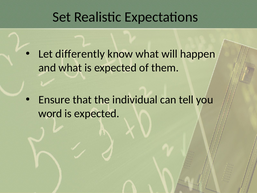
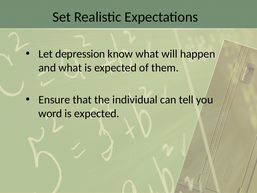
differently: differently -> depression
